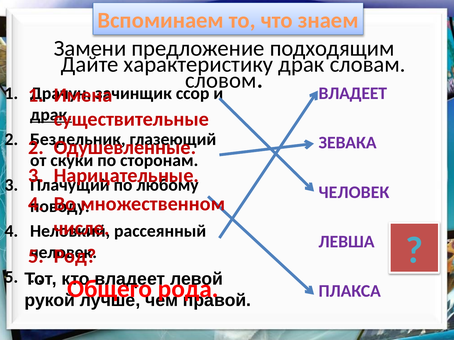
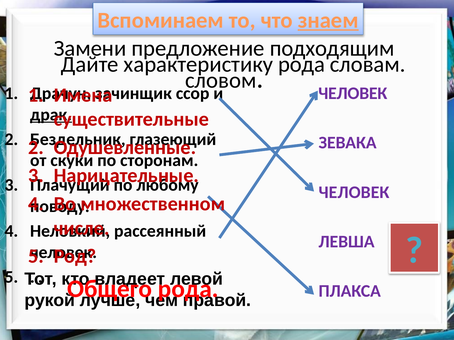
знаем underline: none -> present
драк at (301, 64): драк -> рода
ВЛАДЕЕТ at (353, 94): ВЛАДЕЕТ -> ЧЕЛОВЕК
